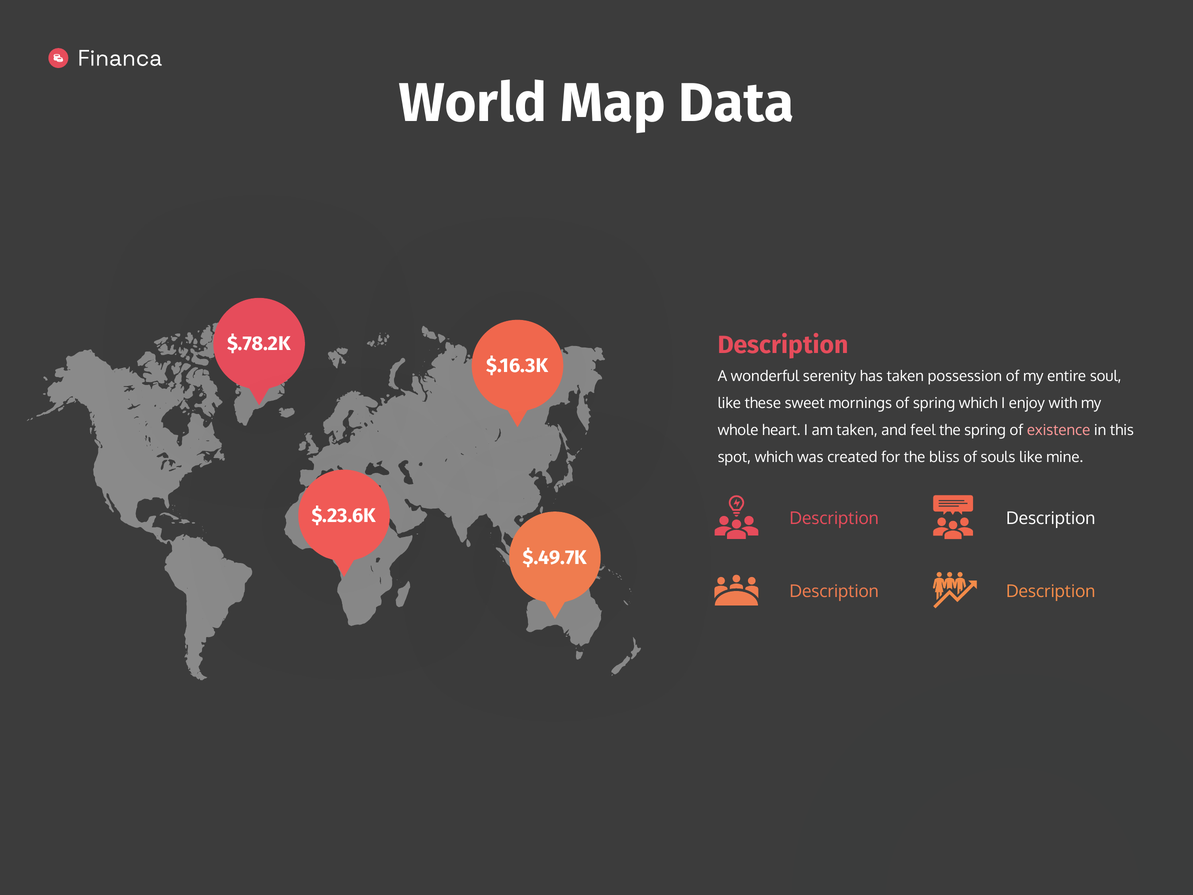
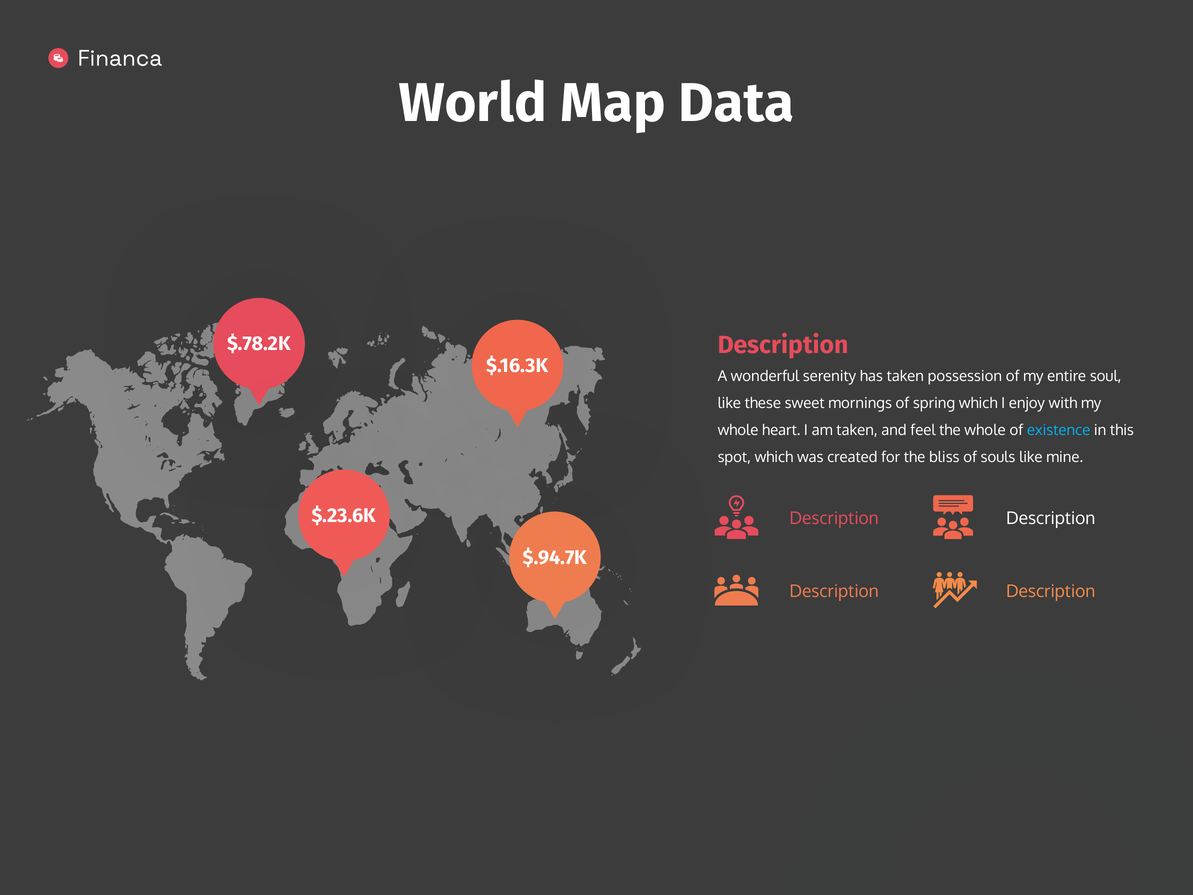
the spring: spring -> whole
existence colour: pink -> light blue
$.49.7K: $.49.7K -> $.94.7K
